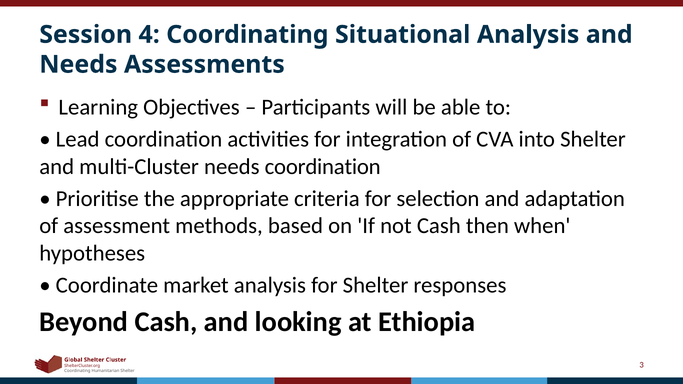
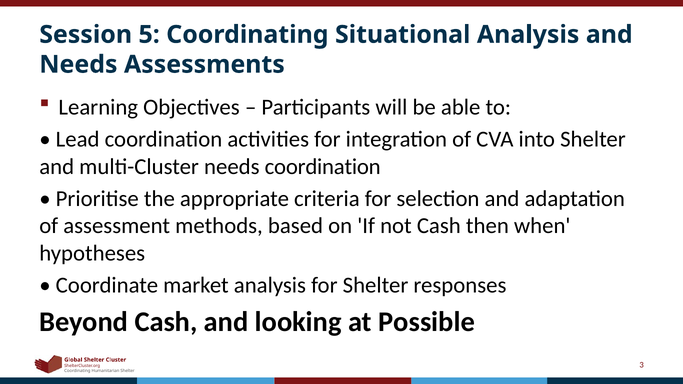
4: 4 -> 5
Ethiopia: Ethiopia -> Possible
